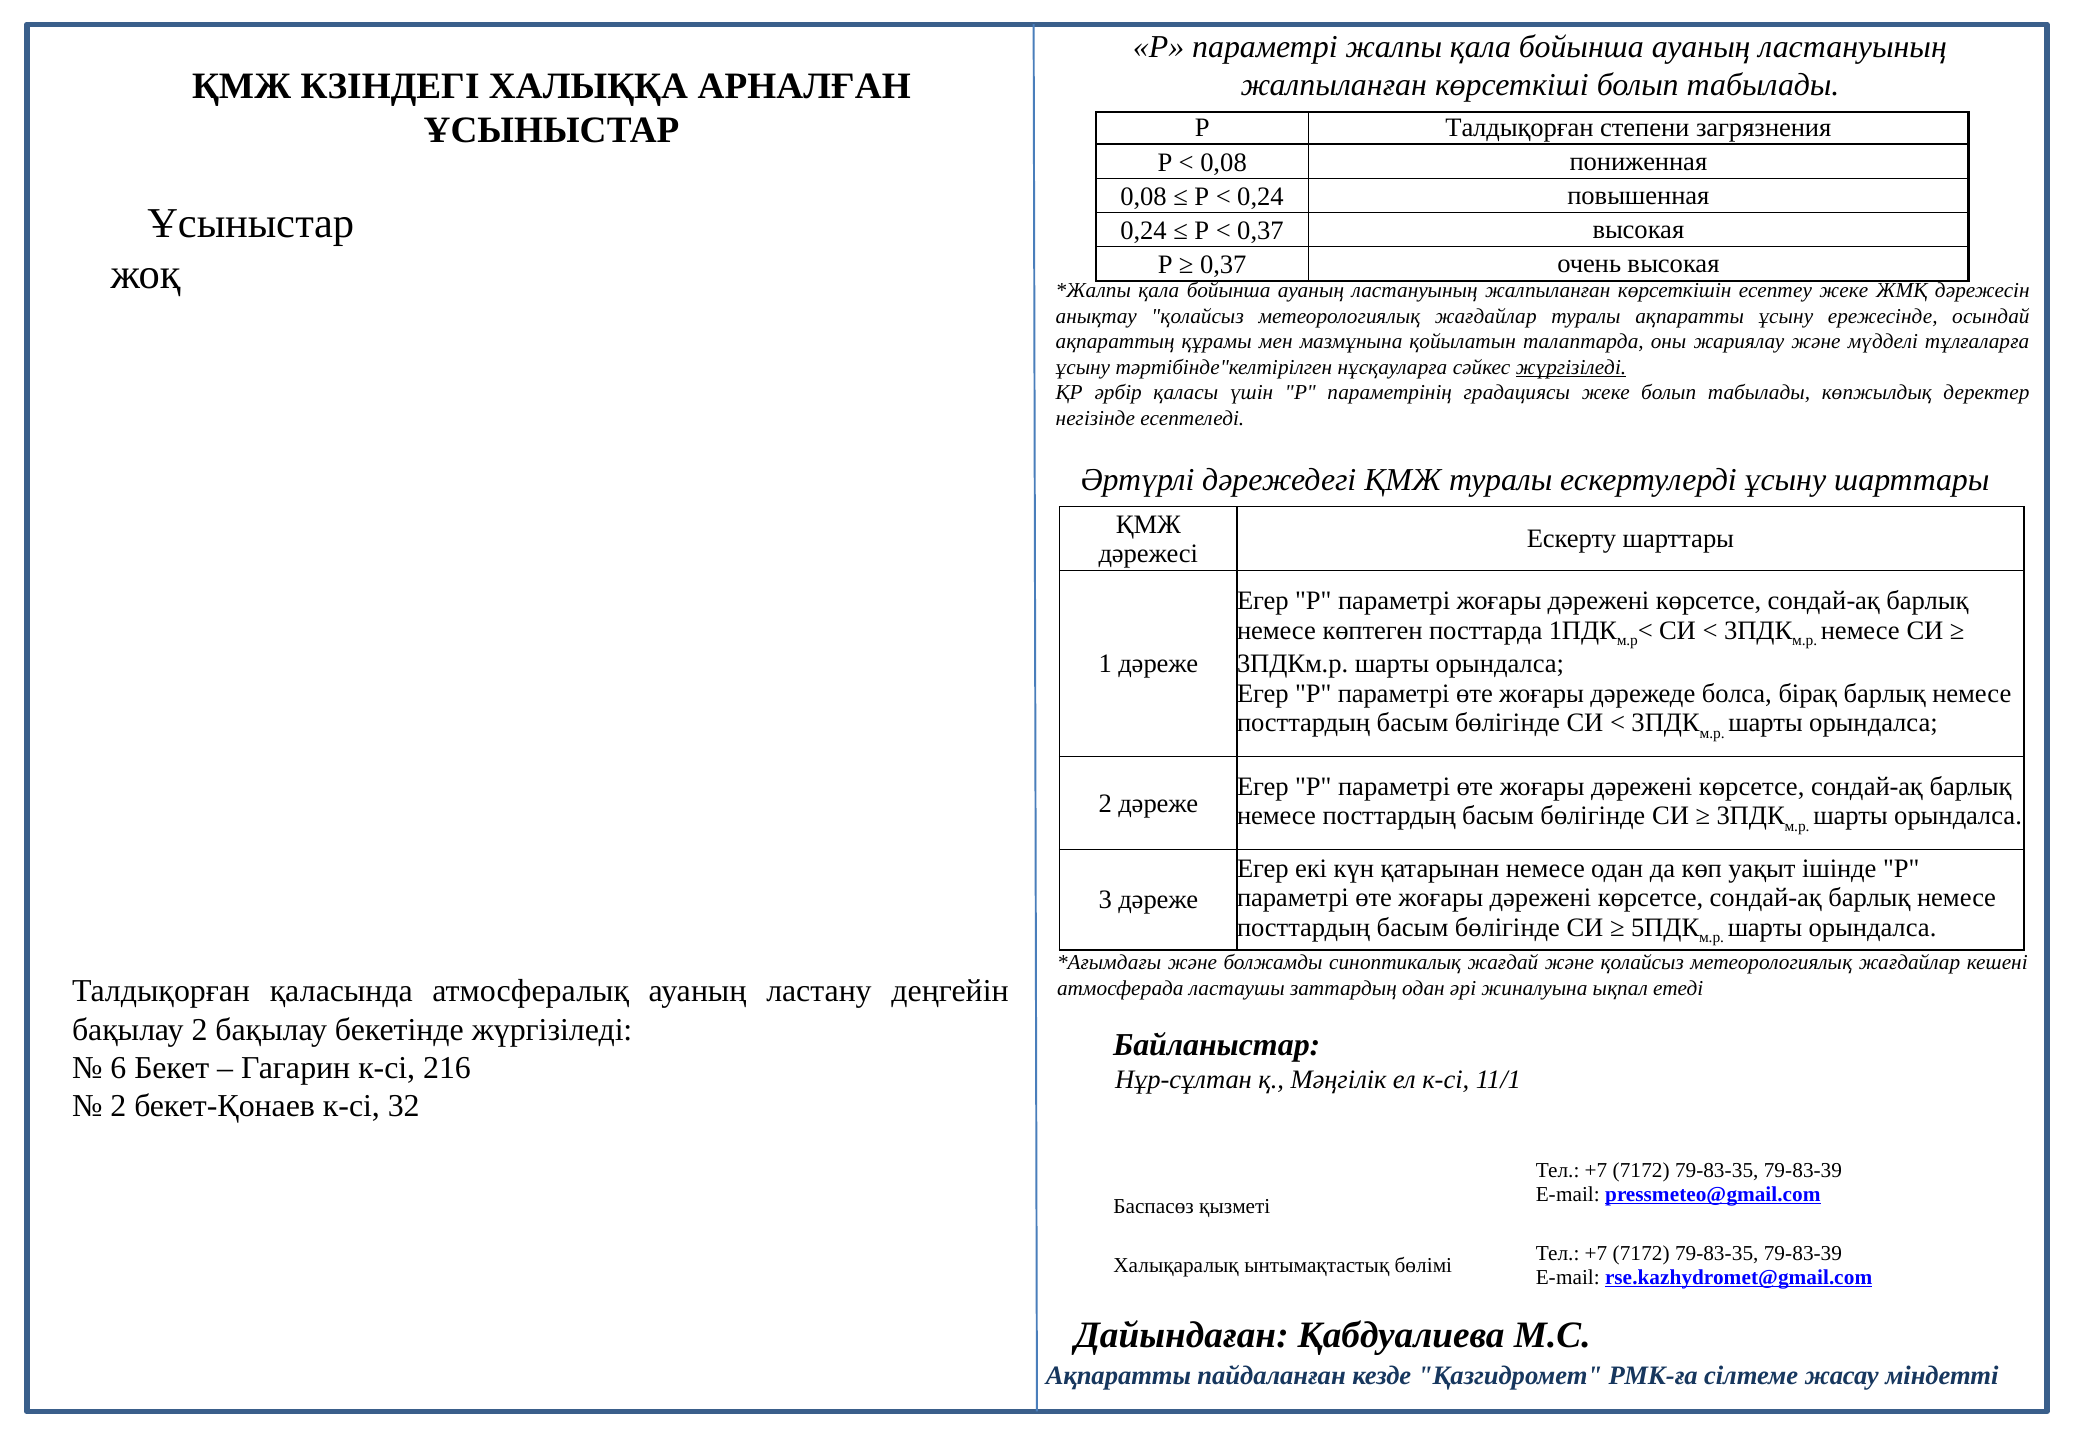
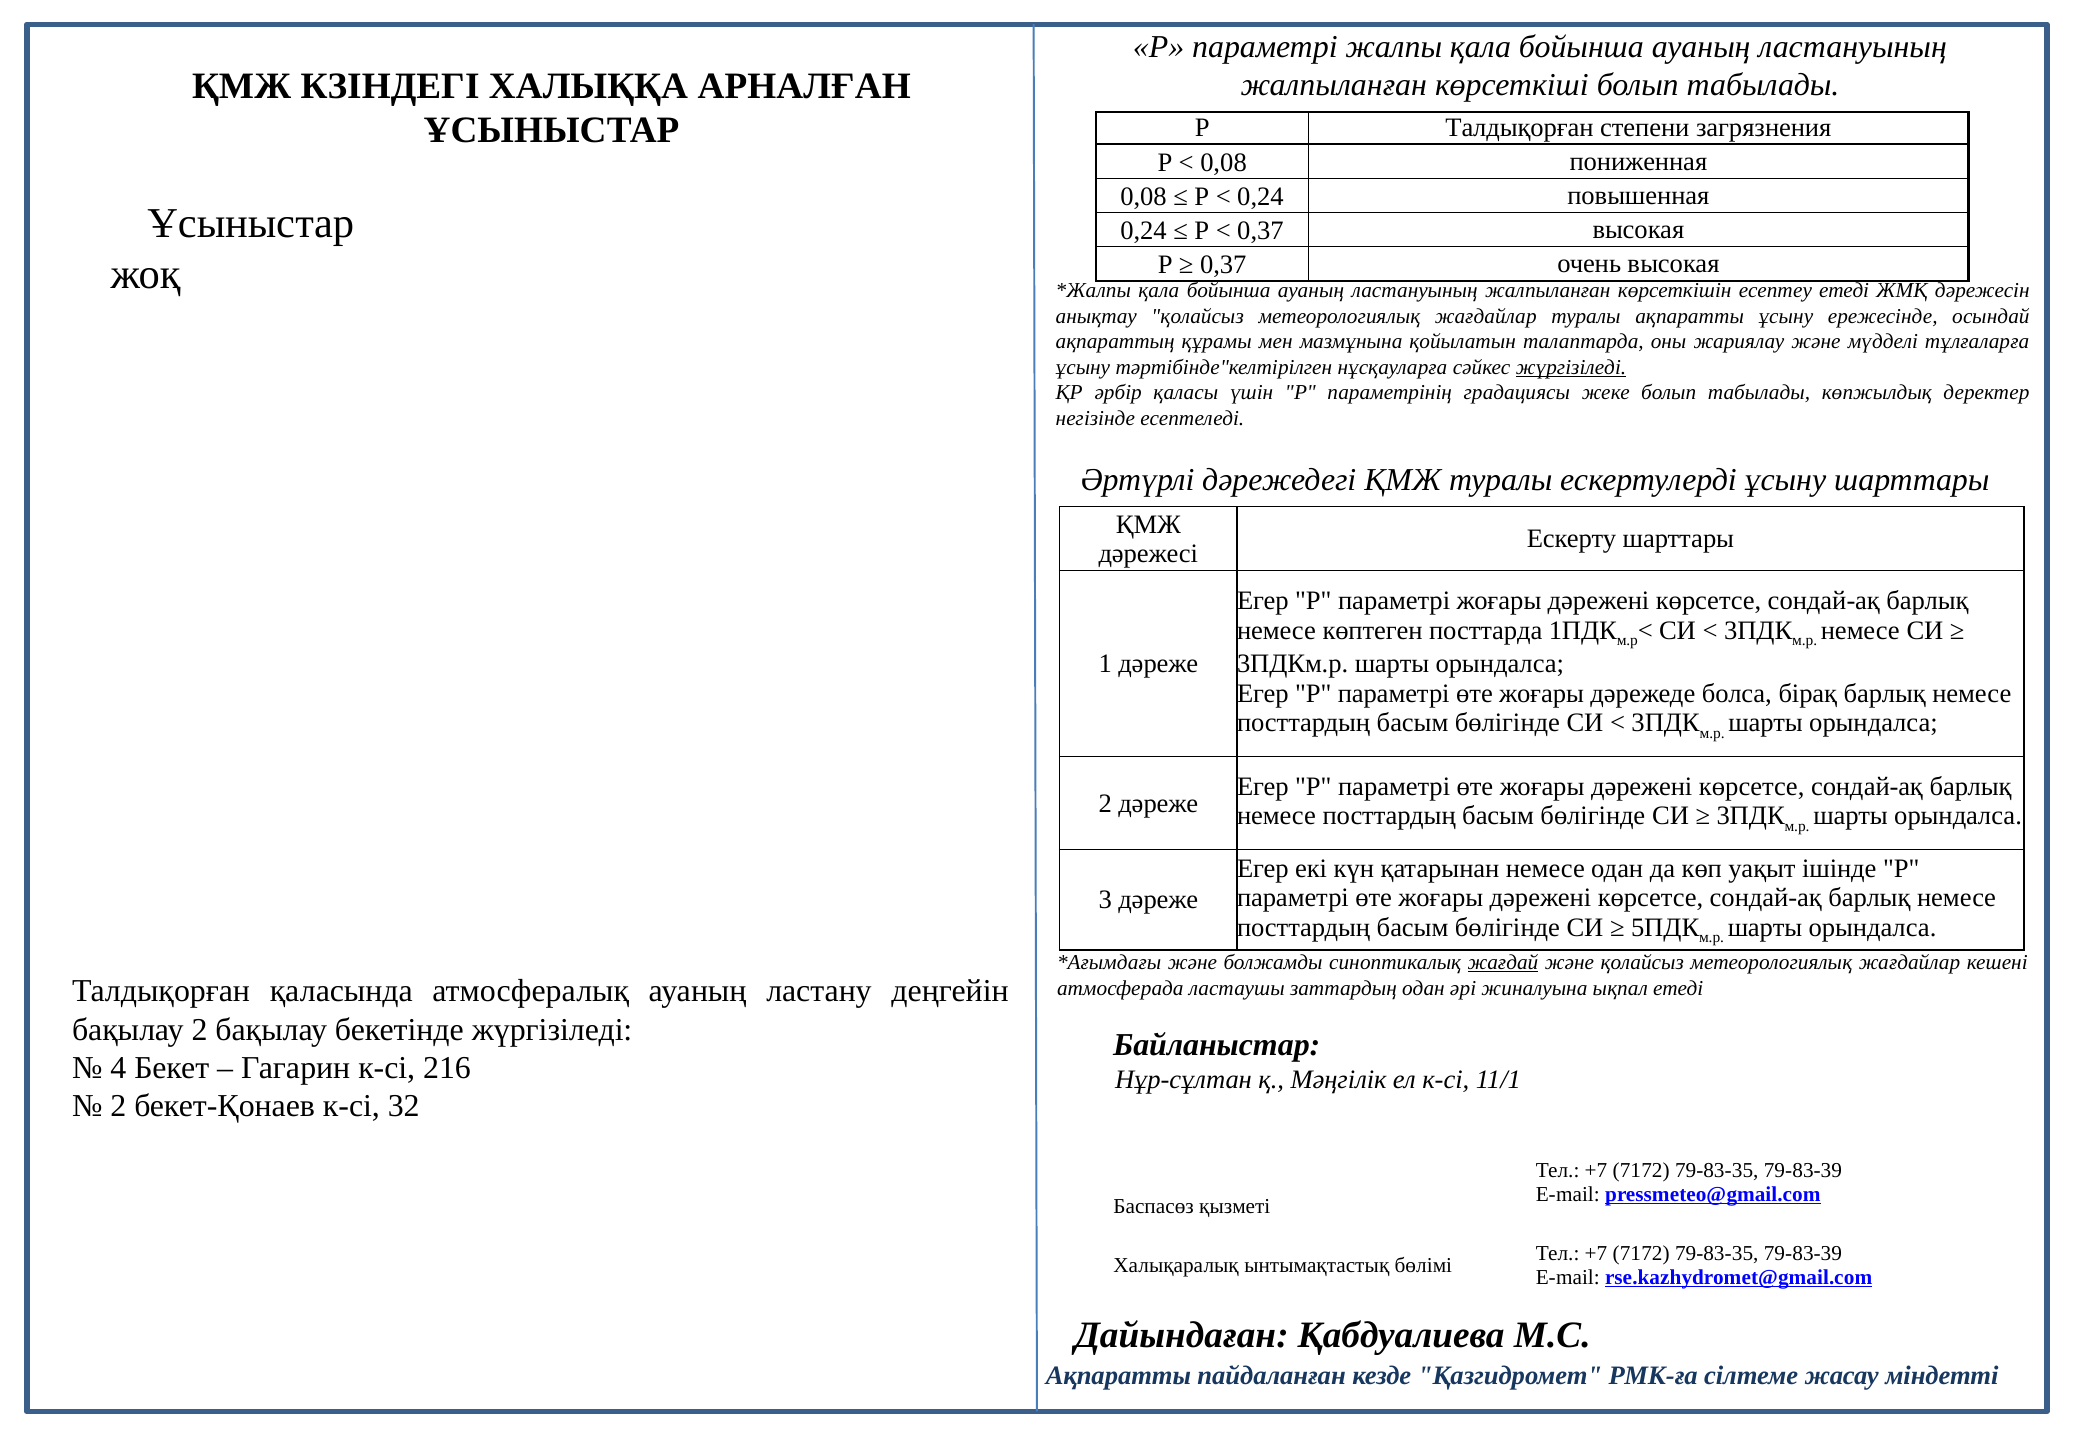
есептеу жеке: жеке -> етеді
жағдай underline: none -> present
6: 6 -> 4
